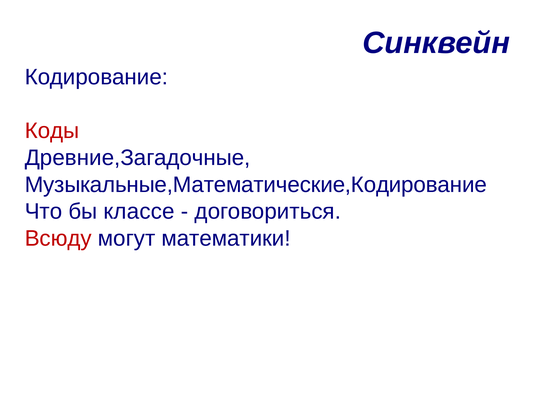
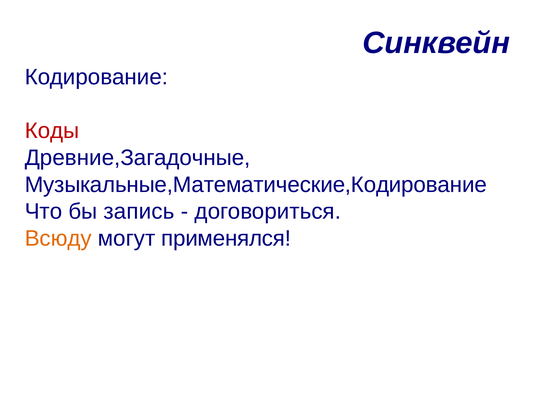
классе: классе -> запись
Всюду colour: red -> orange
математики: математики -> применялся
